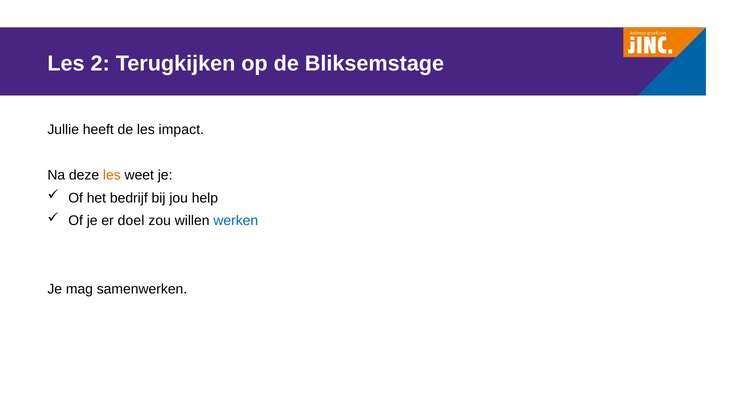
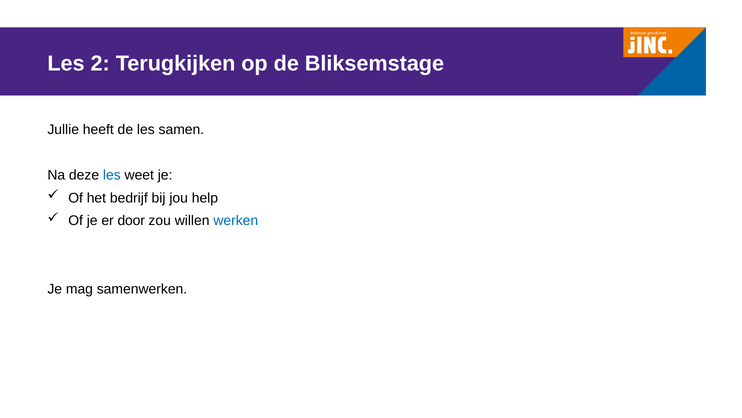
impact: impact -> samen
les at (112, 175) colour: orange -> blue
doel: doel -> door
